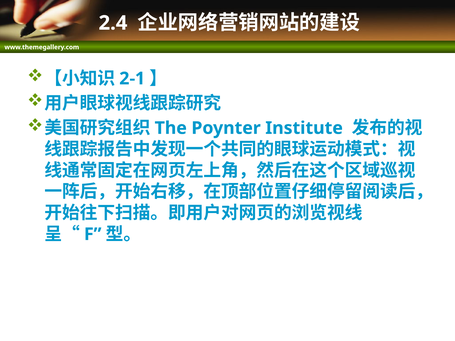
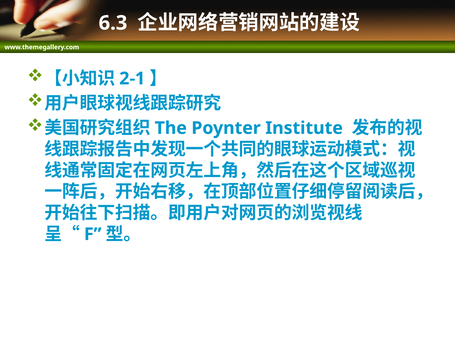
2.4: 2.4 -> 6.3
